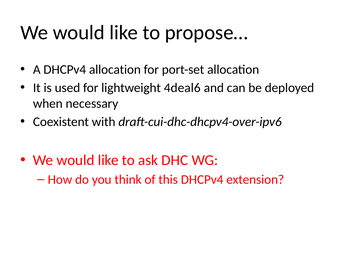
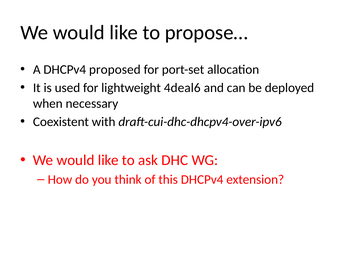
DHCPv4 allocation: allocation -> proposed
